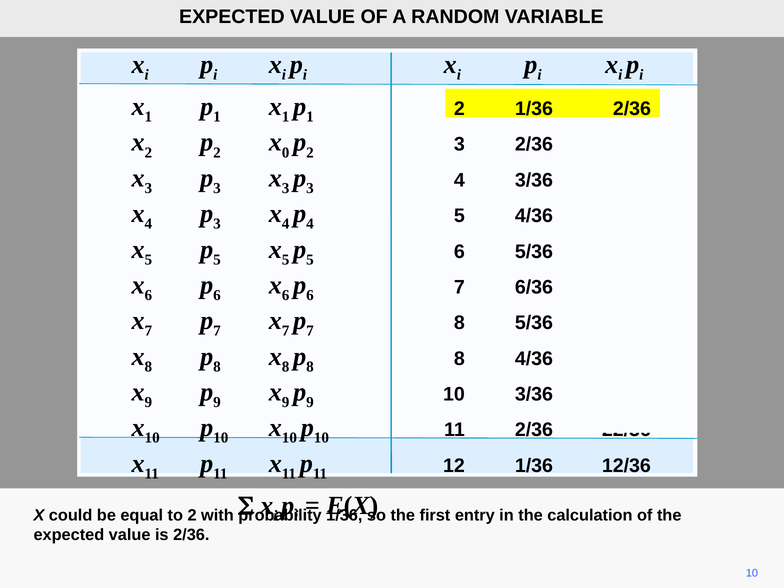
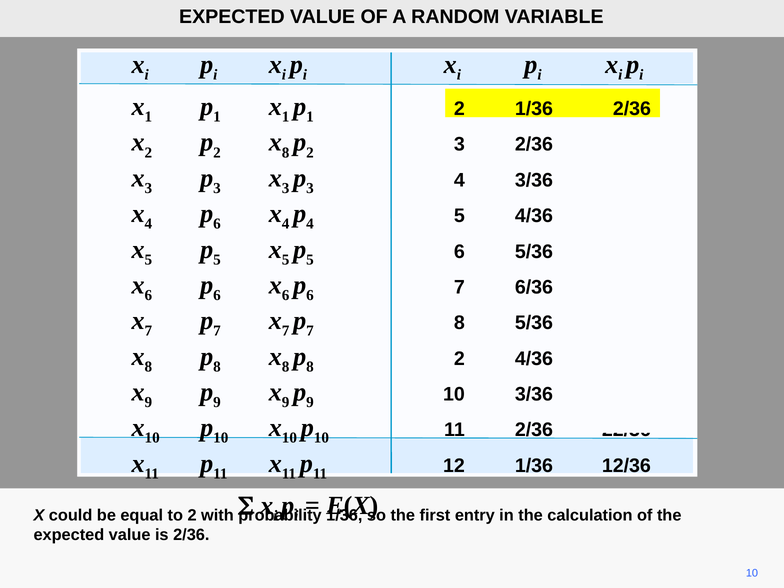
2 x 0: 0 -> 8
3 at (217, 224): 3 -> 6
8 8: 8 -> 2
